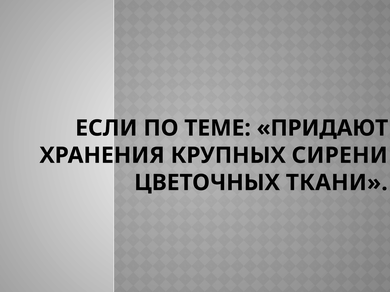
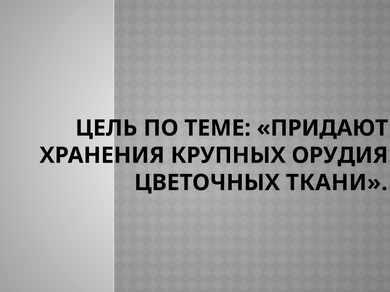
ЕСЛИ: ЕСЛИ -> ЦЕЛЬ
СИРЕНИ: СИРЕНИ -> ОРУДИЯ
